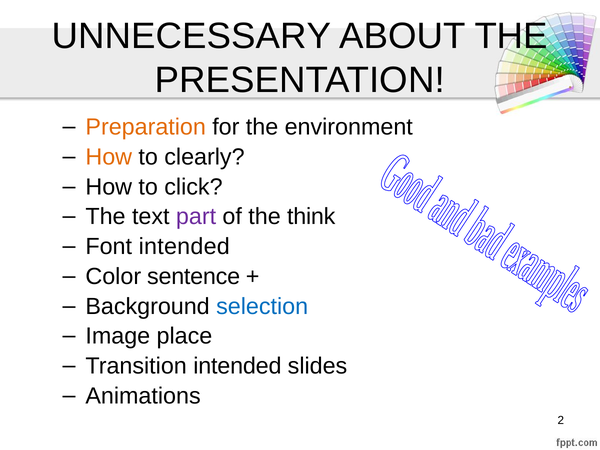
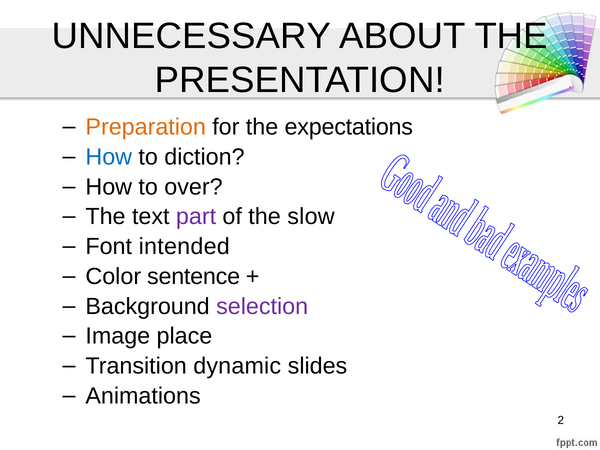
environment: environment -> expectations
How at (109, 157) colour: orange -> blue
clearly: clearly -> diction
click: click -> over
think: think -> slow
selection colour: blue -> purple
Transition intended: intended -> dynamic
